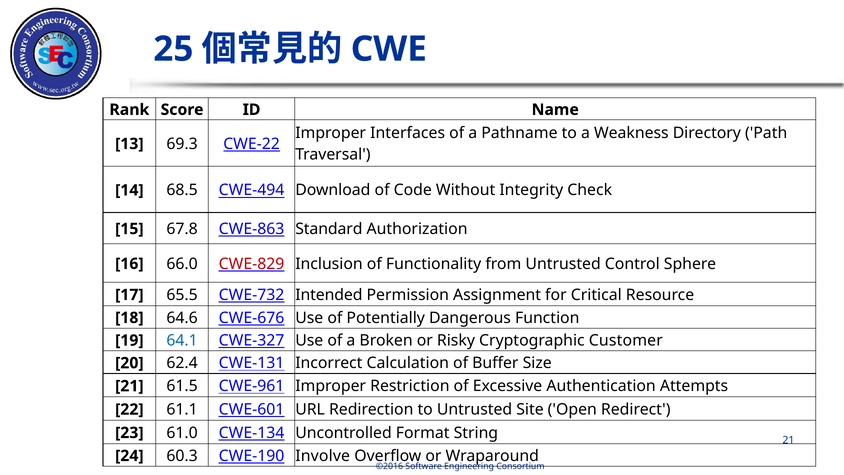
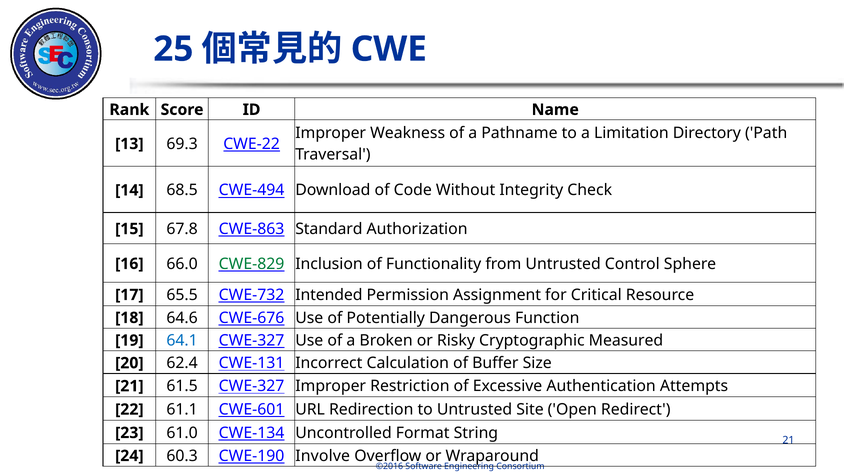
Interfaces: Interfaces -> Weakness
Weakness: Weakness -> Limitation
CWE-829 colour: red -> green
Customer: Customer -> Measured
61.5 CWE-961: CWE-961 -> CWE-327
